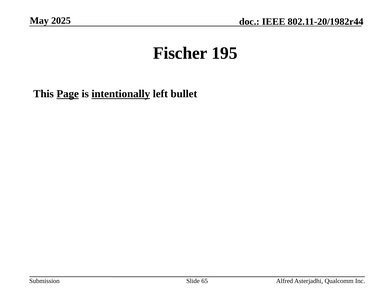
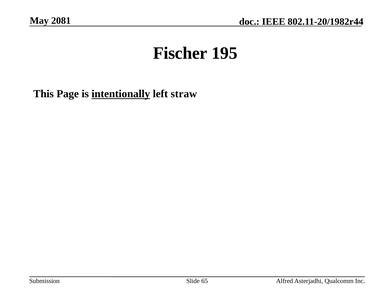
2025: 2025 -> 2081
Page underline: present -> none
bullet: bullet -> straw
